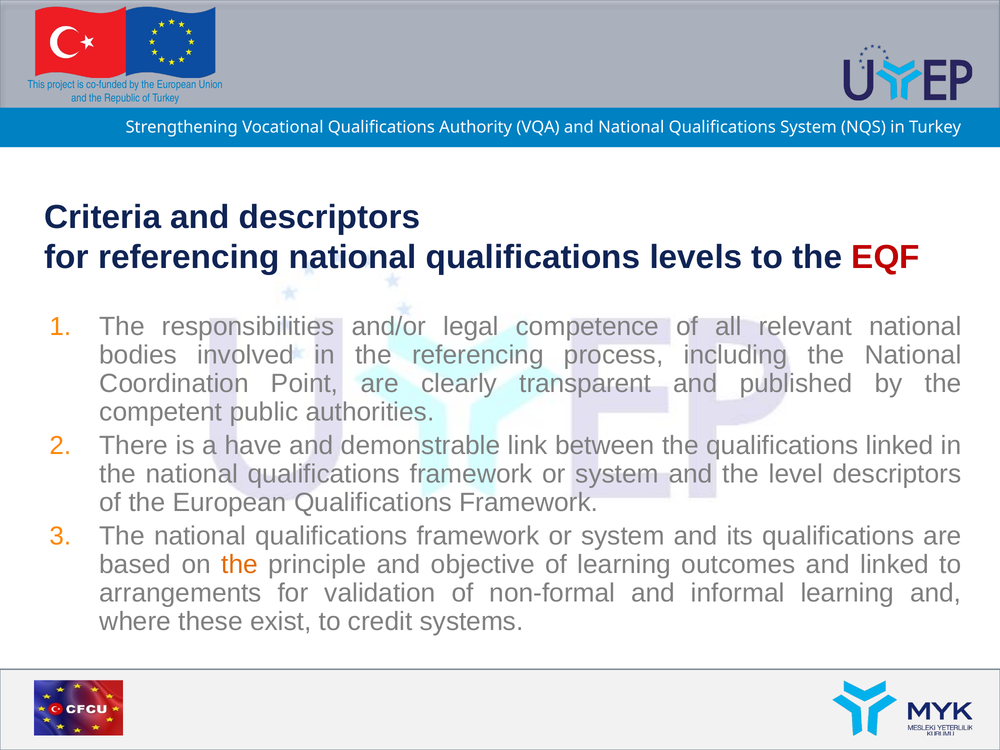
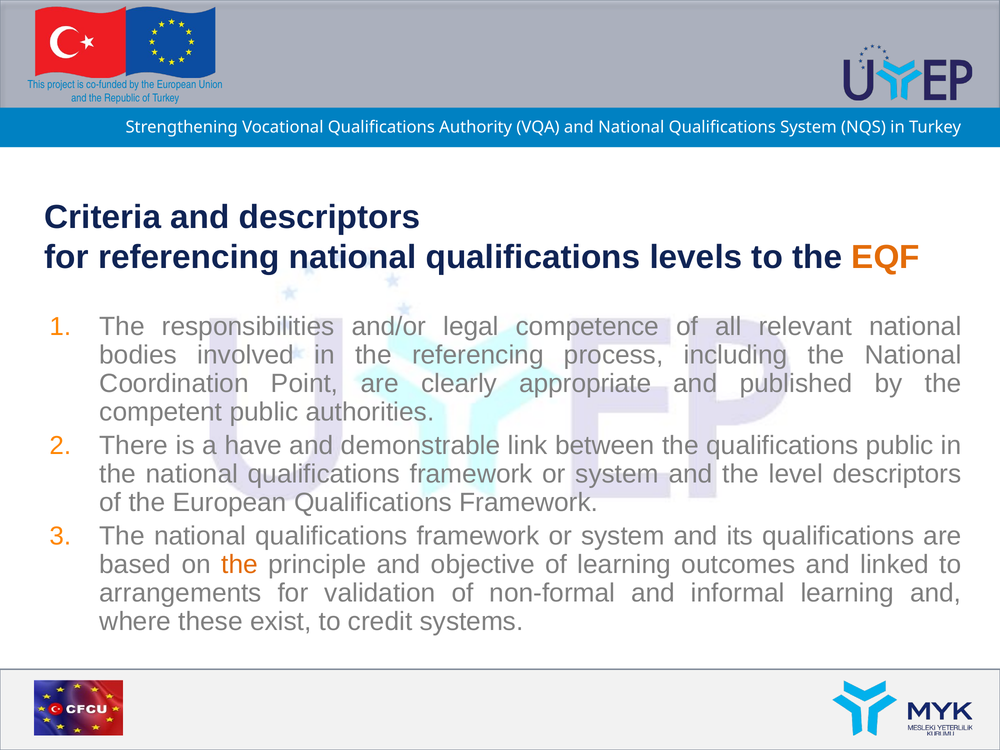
EQF colour: red -> orange
transparent: transparent -> appropriate
qualifications linked: linked -> public
